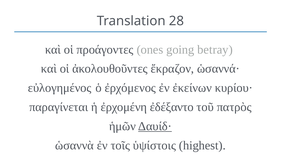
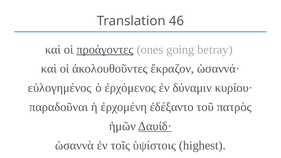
28: 28 -> 46
προάγοντες underline: none -> present
ἐκείνων: ἐκείνων -> δύναμιν
παραγίνεται: παραγίνεται -> παραδοῦναι
